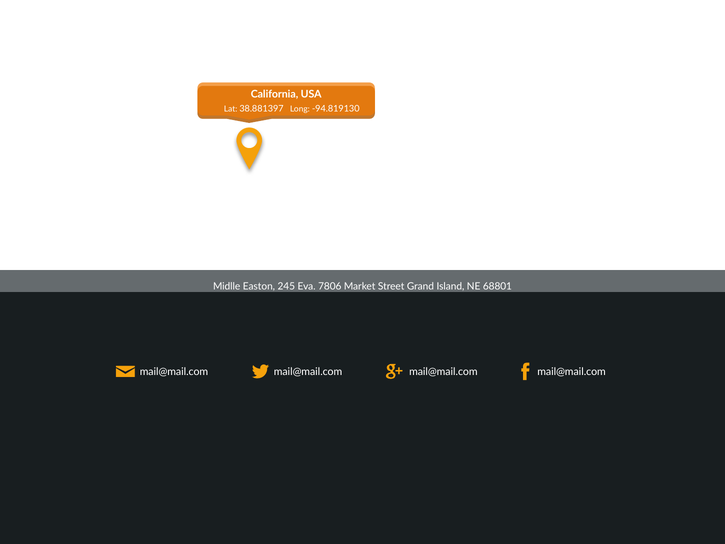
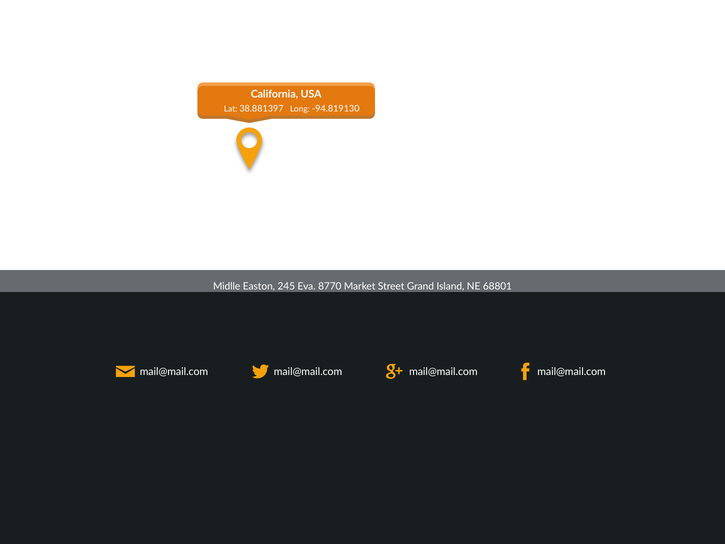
7806: 7806 -> 8770
